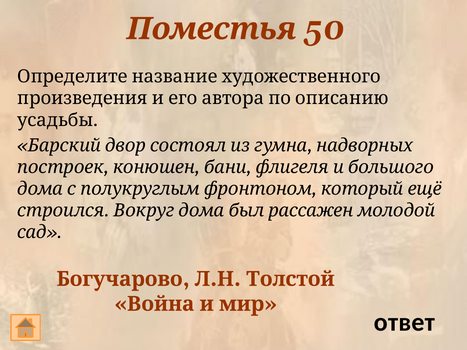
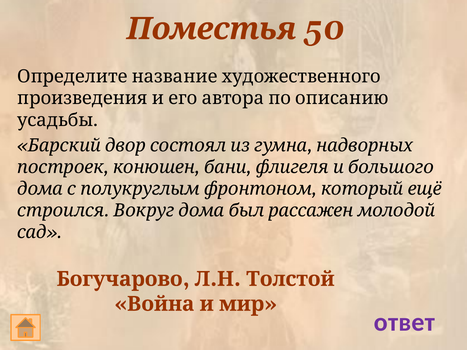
ответ colour: black -> purple
